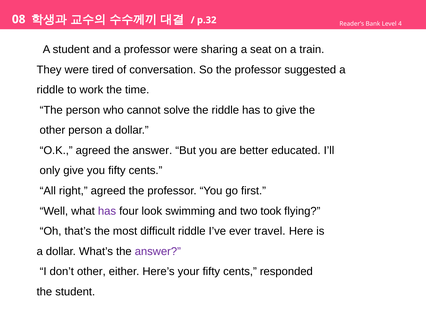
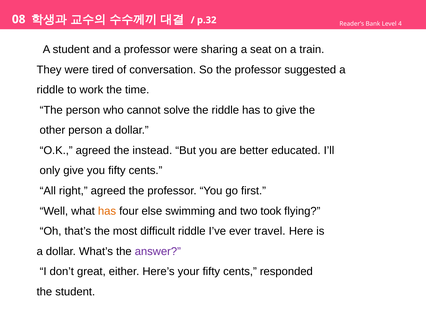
agreed the answer: answer -> instead
has at (107, 211) colour: purple -> orange
look: look -> else
don’t other: other -> great
